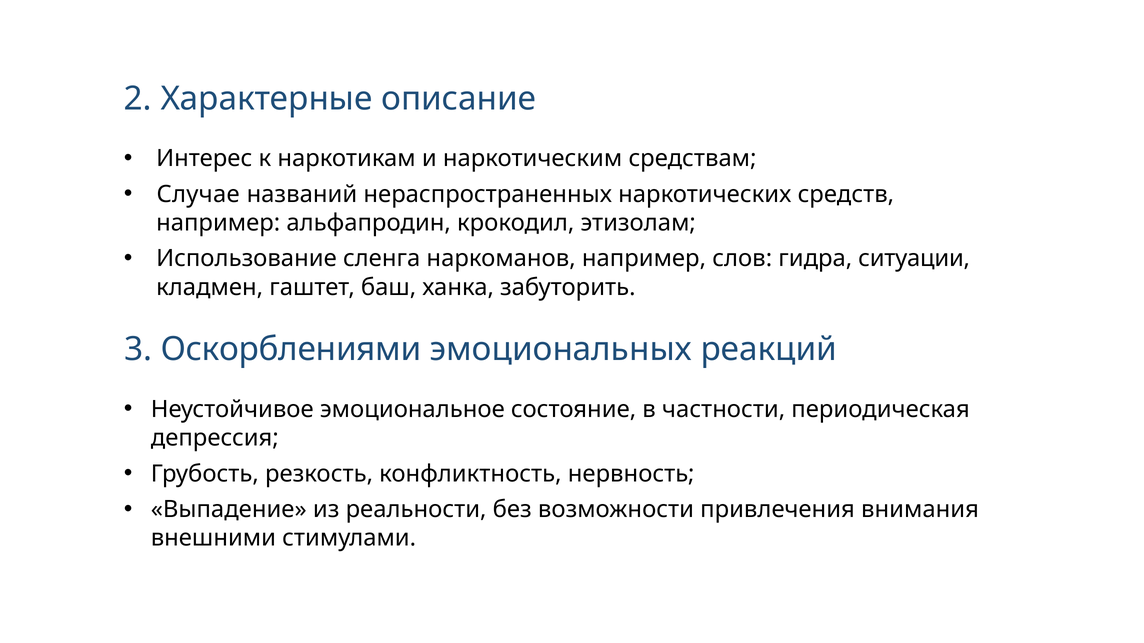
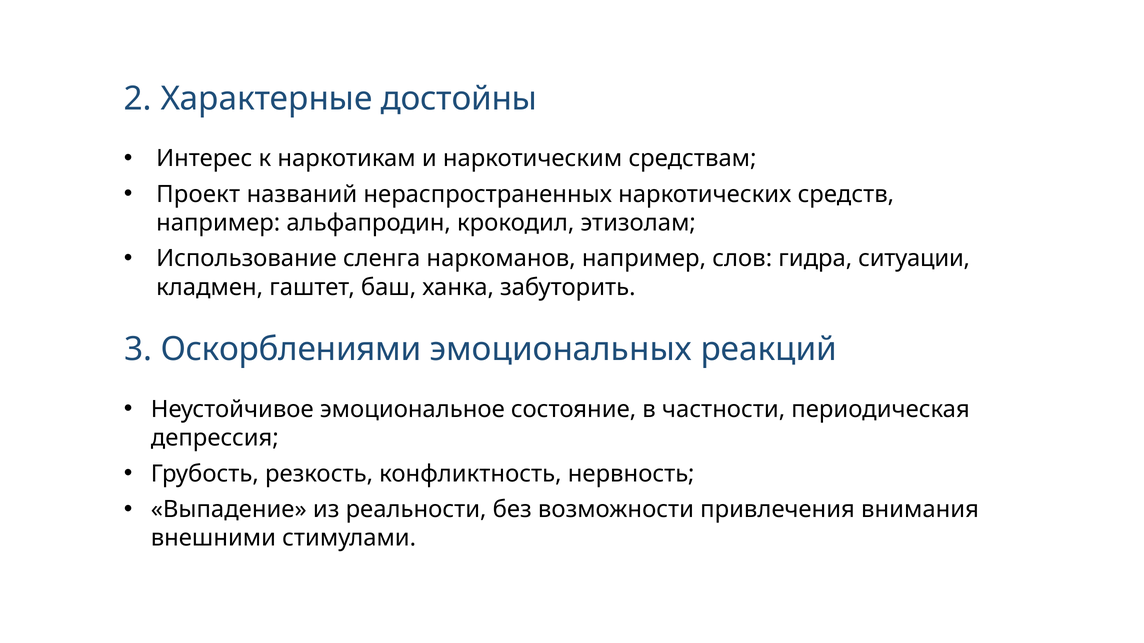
описание: описание -> достойны
Случае: Случае -> Проект
